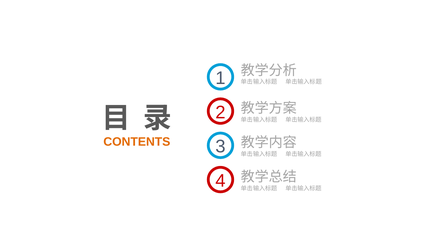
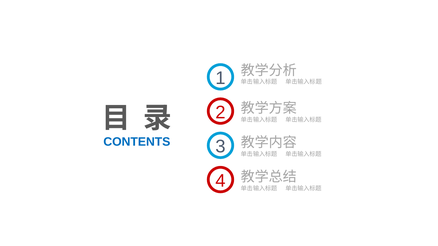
CONTENTS colour: orange -> blue
